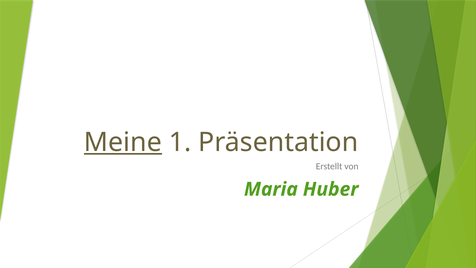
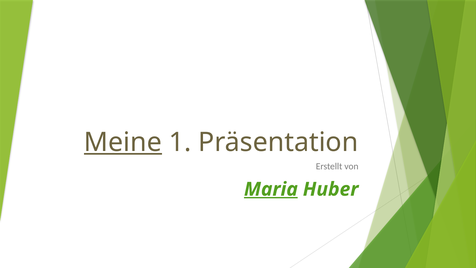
Maria underline: none -> present
